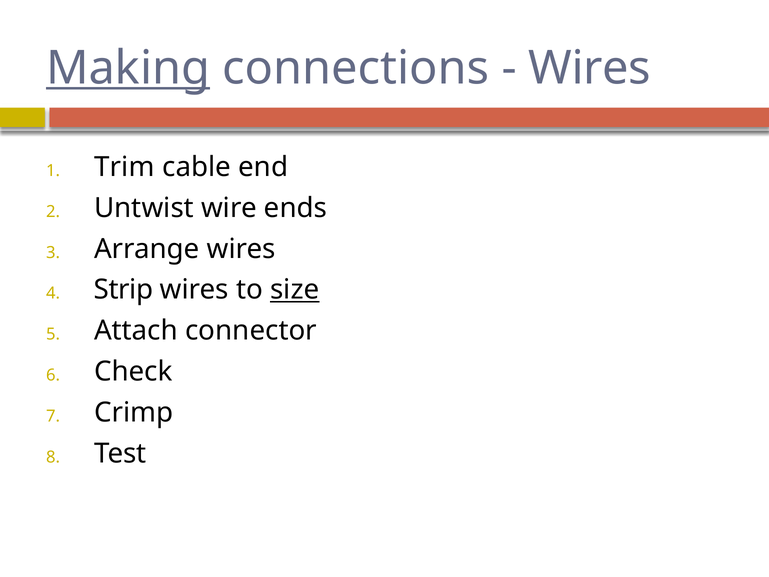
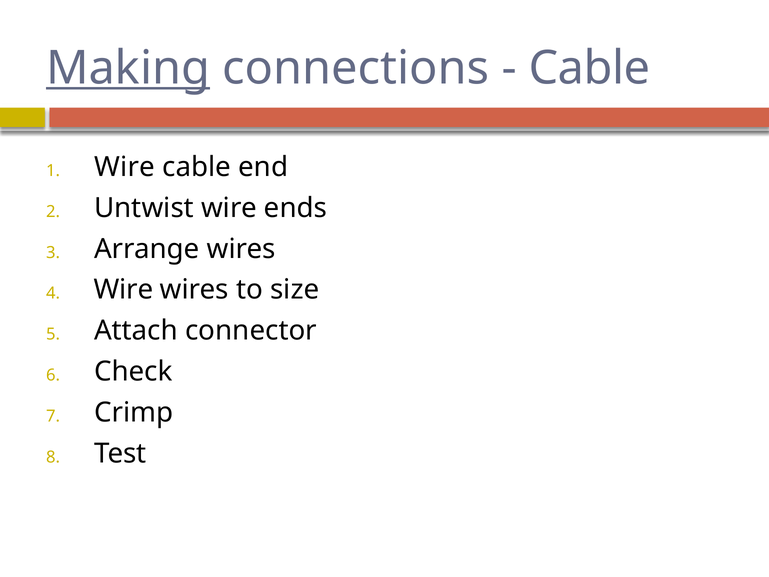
Wires at (589, 68): Wires -> Cable
Trim at (124, 167): Trim -> Wire
Strip at (124, 290): Strip -> Wire
size underline: present -> none
